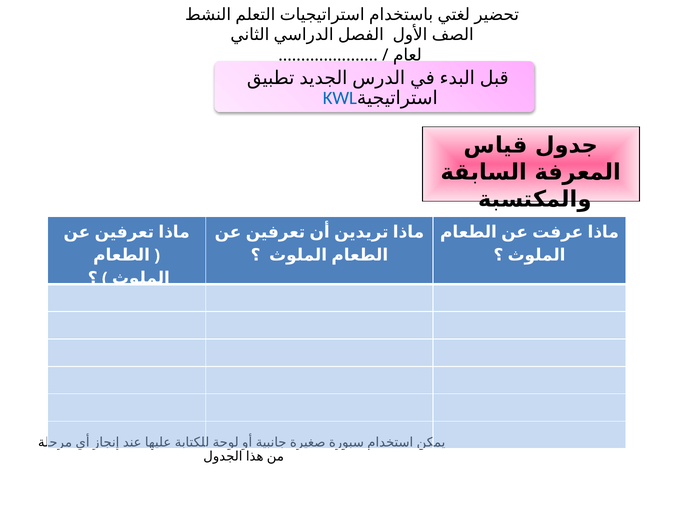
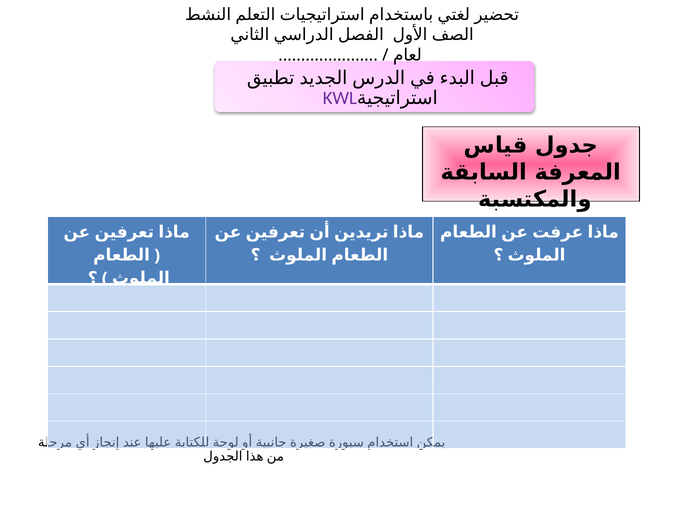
KWL at (340, 98) colour: blue -> purple
